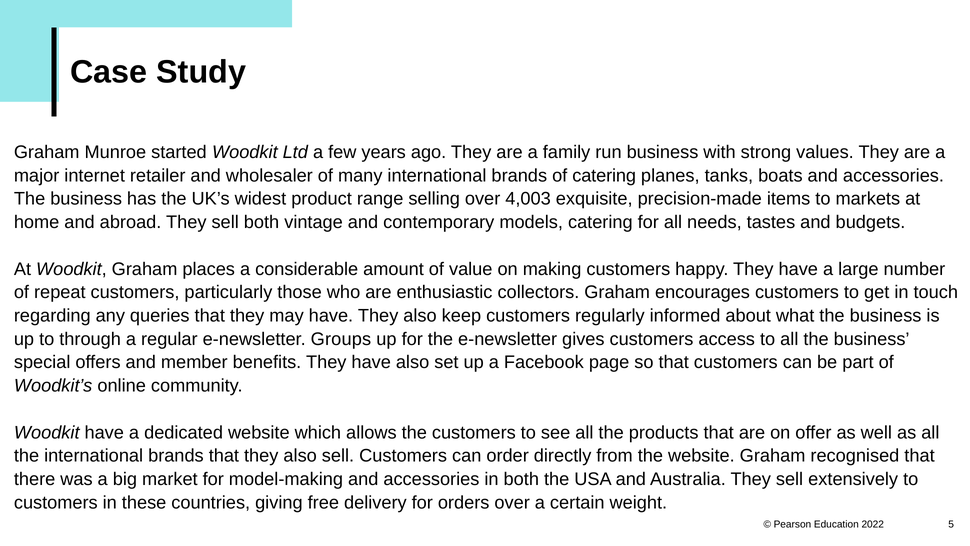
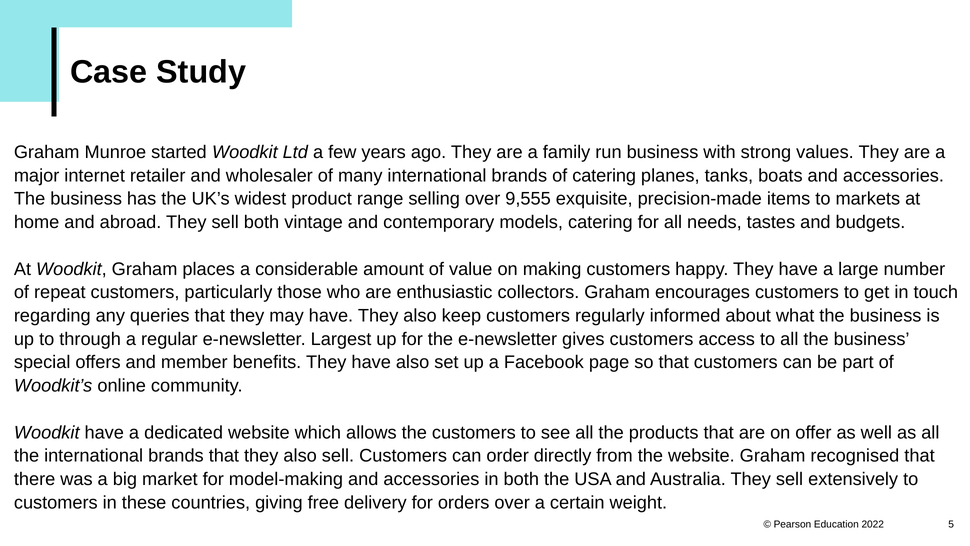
4,003: 4,003 -> 9,555
Groups: Groups -> Largest
